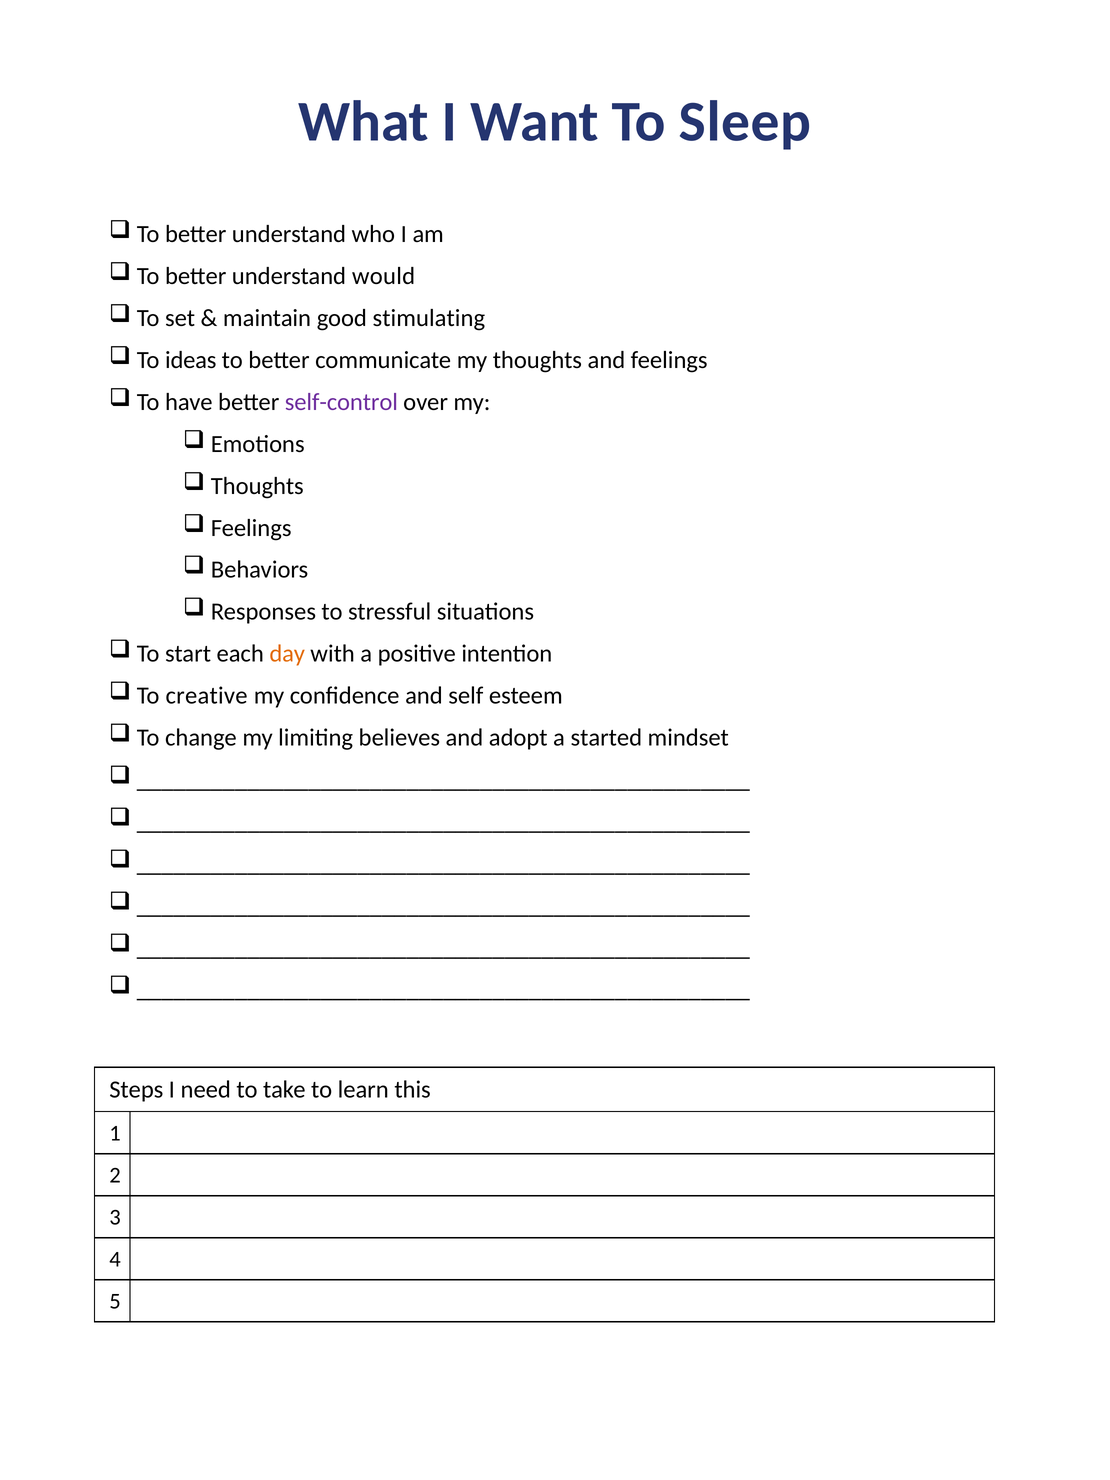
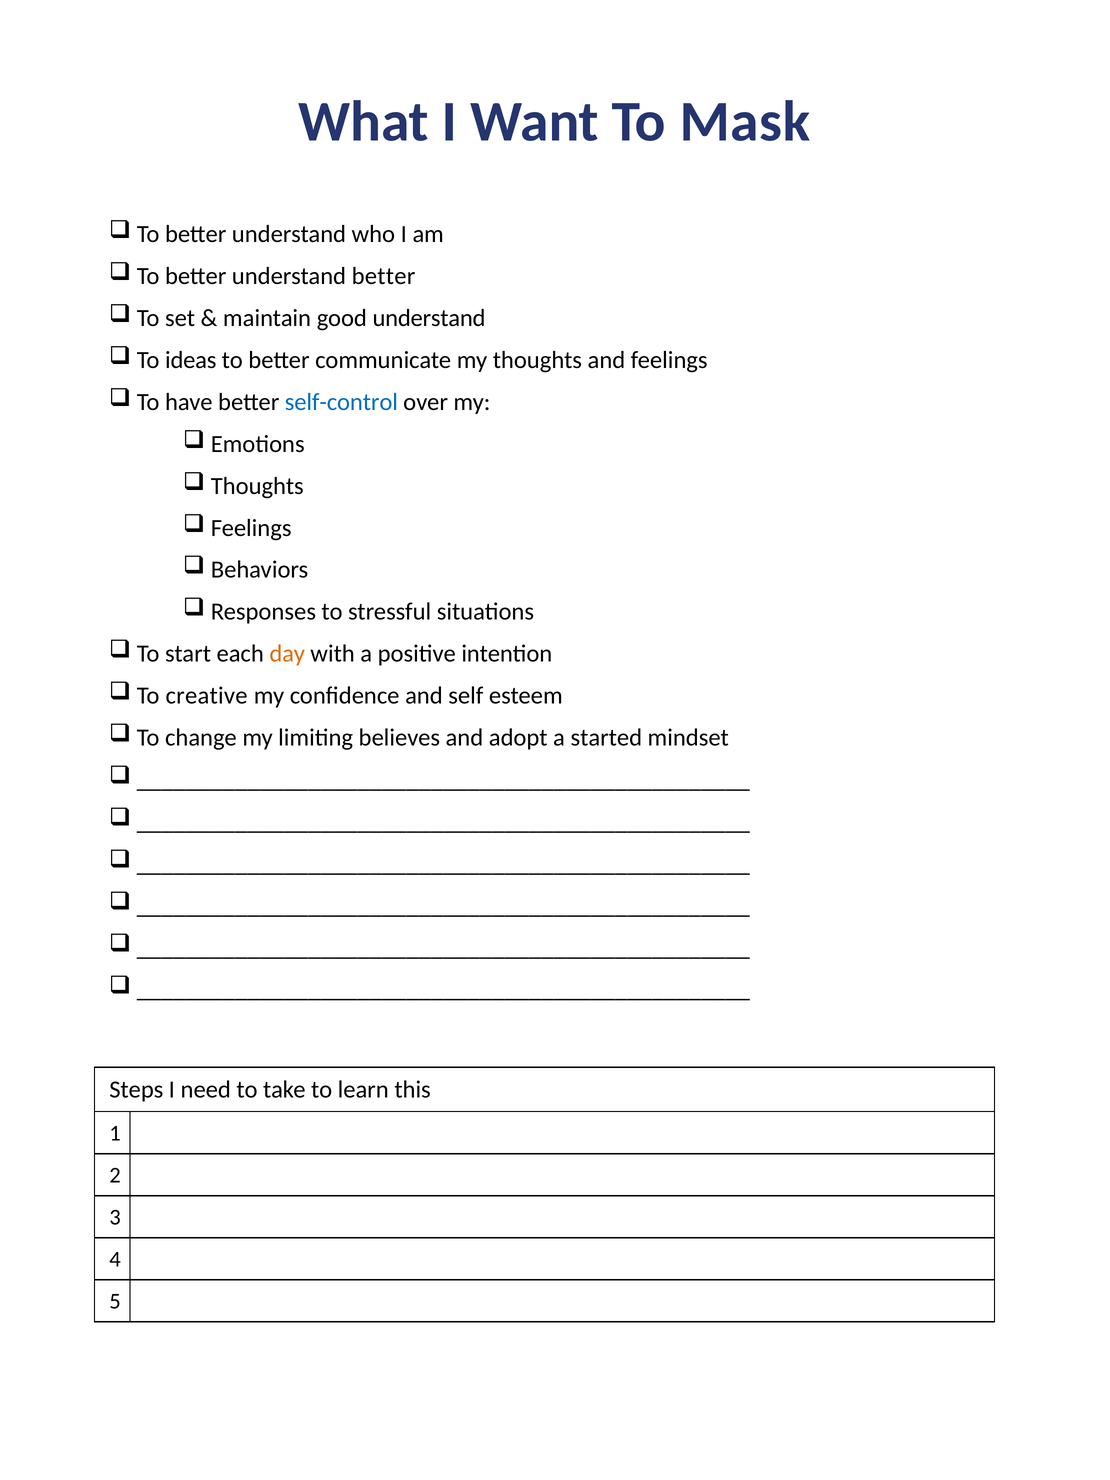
Sleep: Sleep -> Mask
understand would: would -> better
good stimulating: stimulating -> understand
self-control colour: purple -> blue
